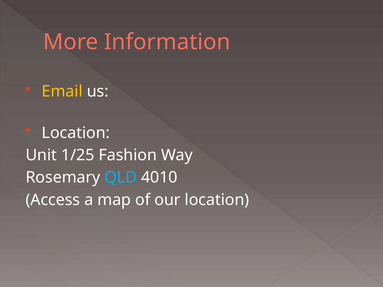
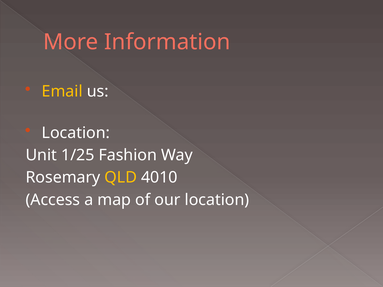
QLD colour: light blue -> yellow
